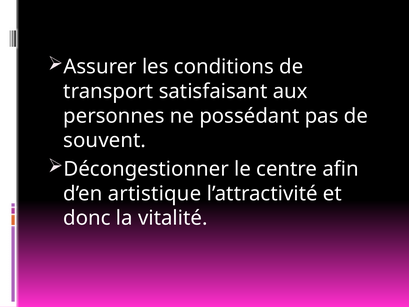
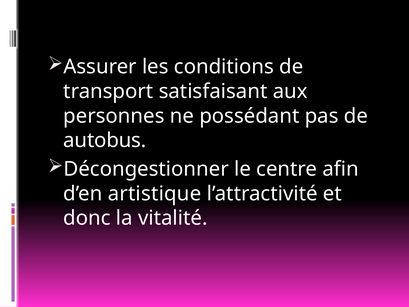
souvent: souvent -> autobus
